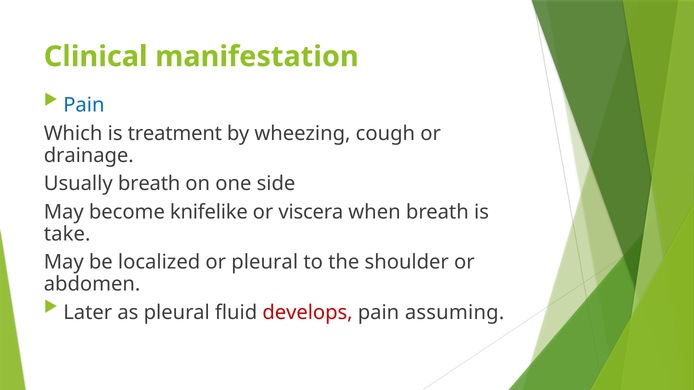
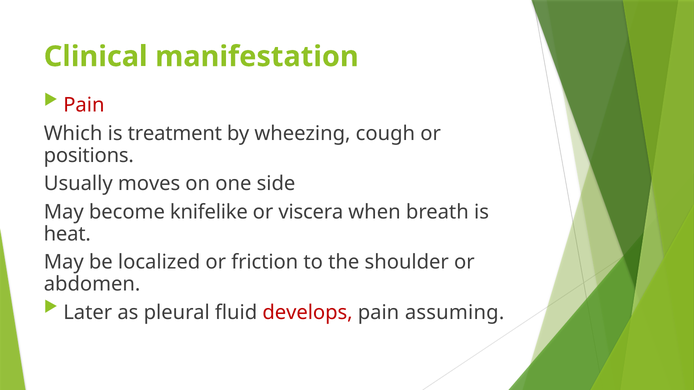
Pain at (84, 105) colour: blue -> red
drainage: drainage -> positions
Usually breath: breath -> moves
take: take -> heat
or pleural: pleural -> friction
